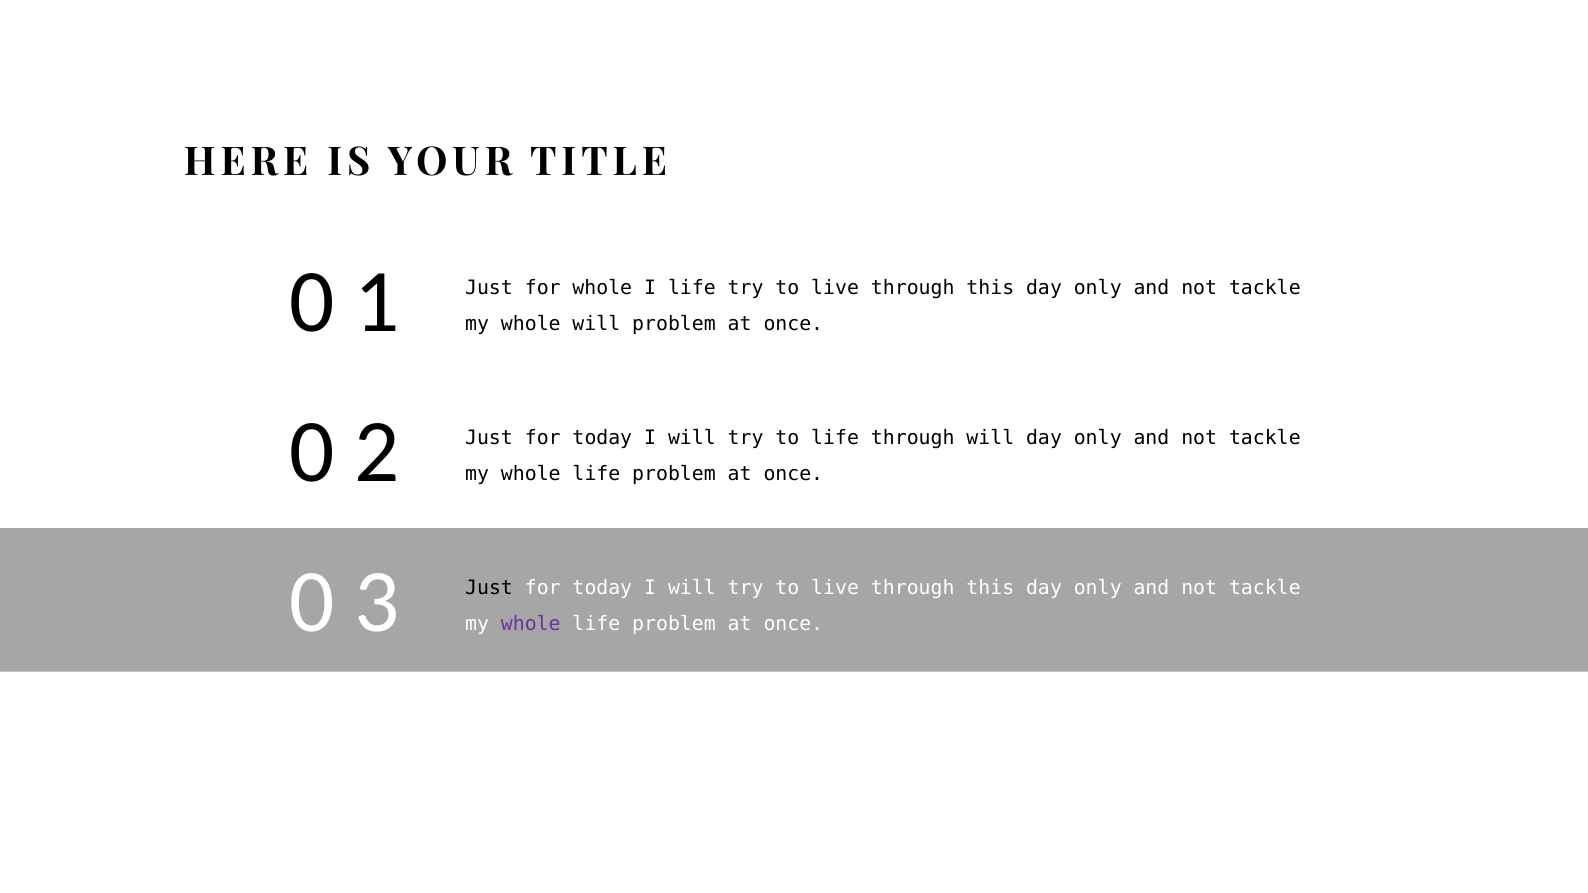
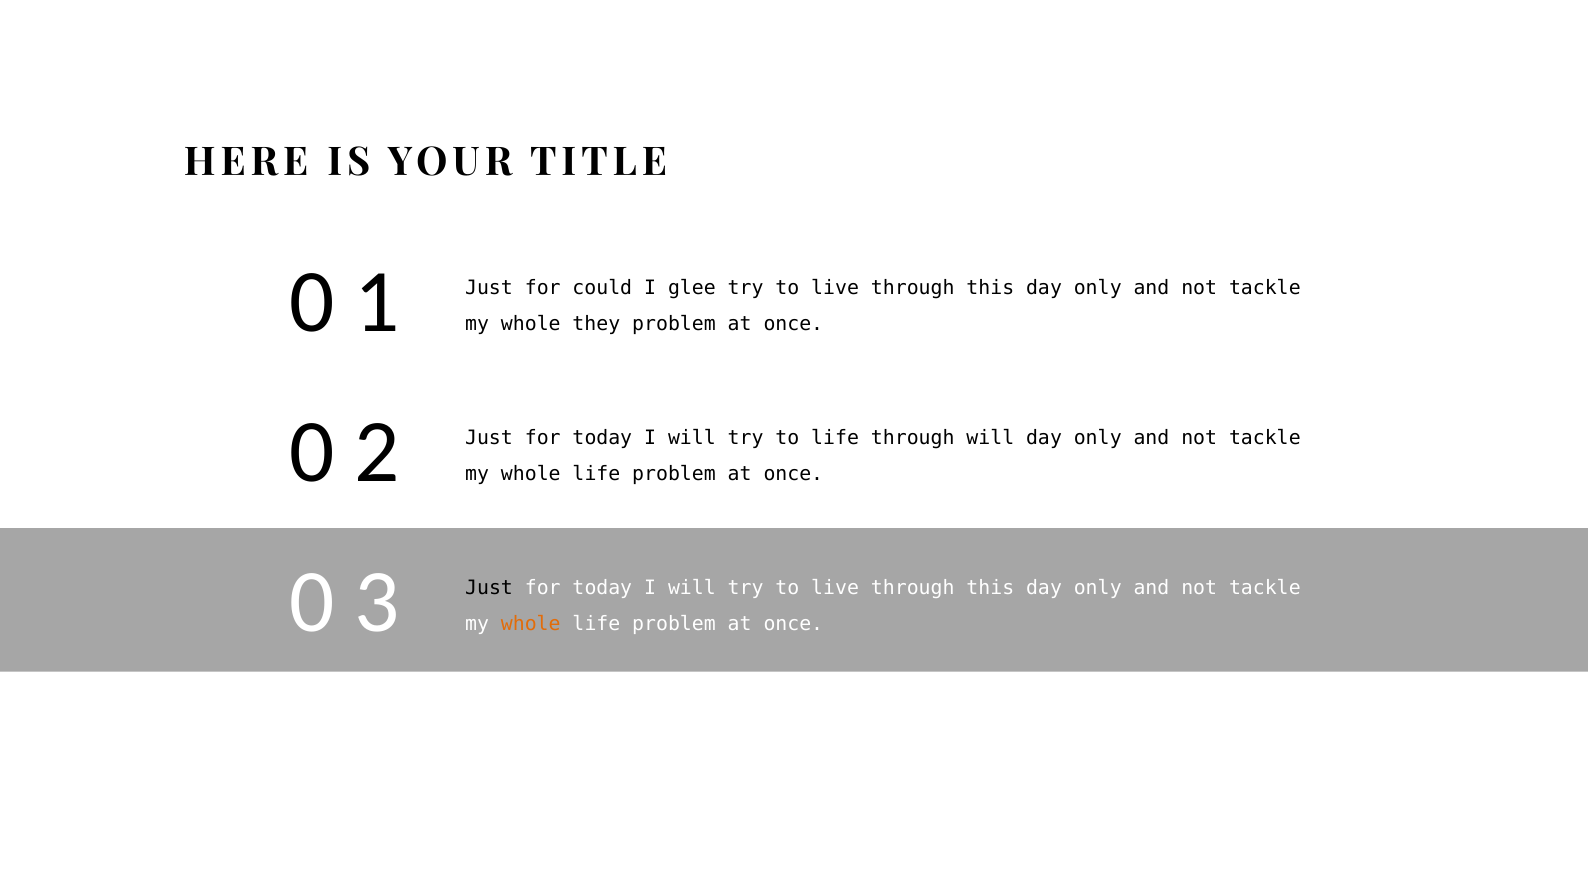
for whole: whole -> could
I life: life -> glee
whole will: will -> they
whole at (531, 624) colour: purple -> orange
